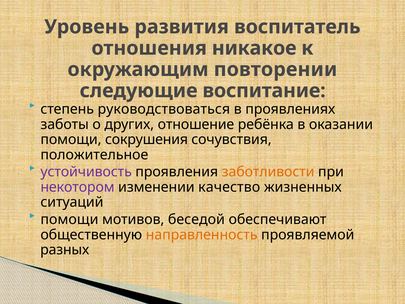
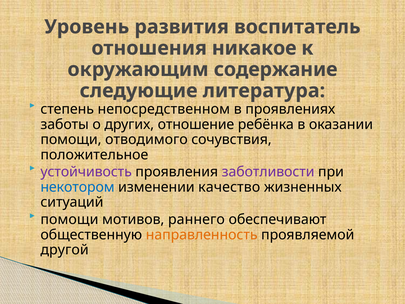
повторении: повторении -> содержание
воспитание: воспитание -> литература
руководствоваться: руководствоваться -> непосредственном
сокрушения: сокрушения -> отводимого
заботливости colour: orange -> purple
некотором colour: purple -> blue
беседой: беседой -> раннего
разных: разных -> другой
